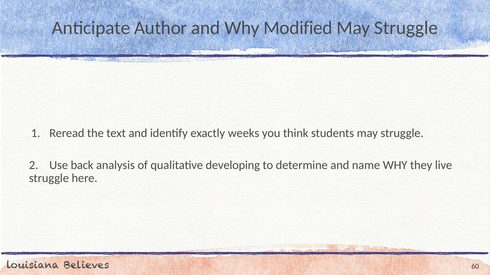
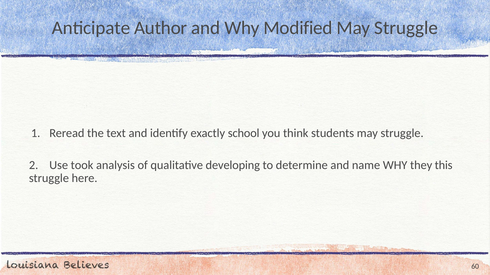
weeks: weeks -> school
back: back -> took
live: live -> this
